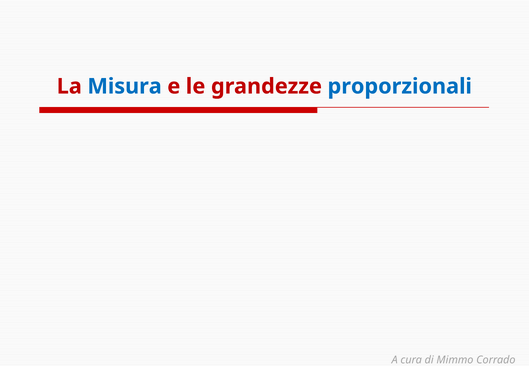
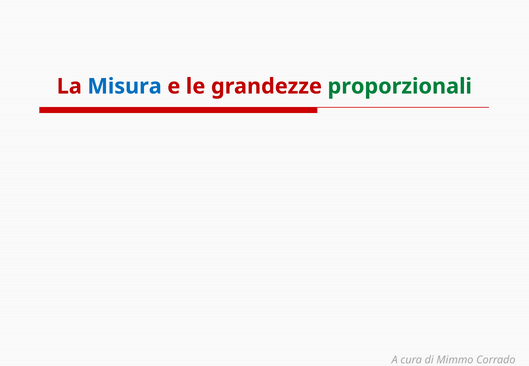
proporzionali colour: blue -> green
